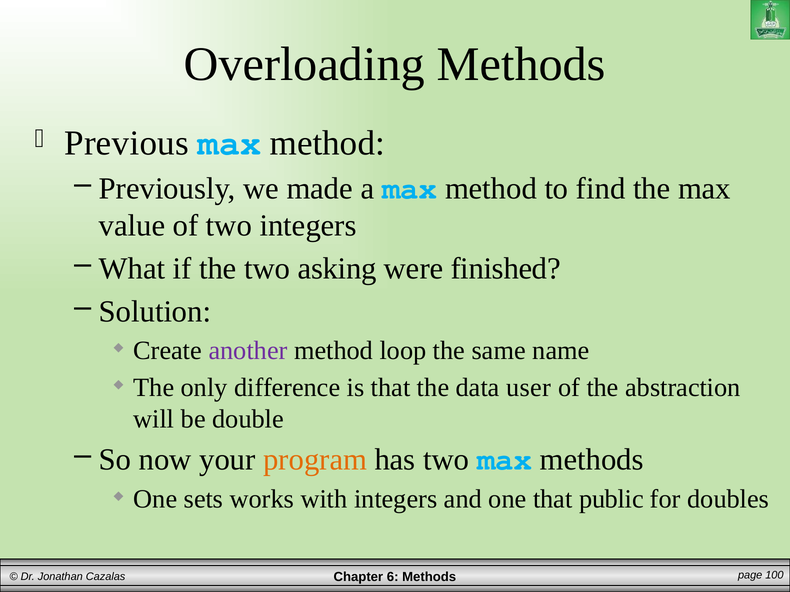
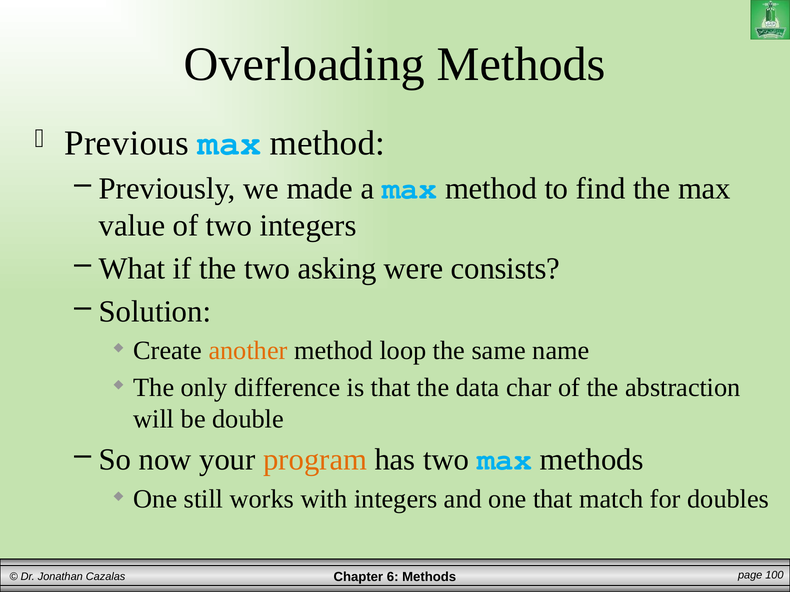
finished: finished -> consists
another colour: purple -> orange
user: user -> char
sets: sets -> still
public: public -> match
